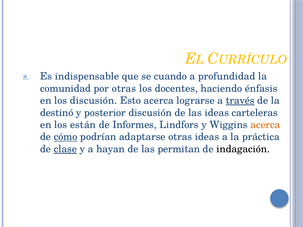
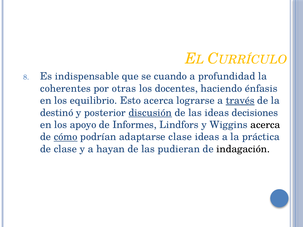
comunidad: comunidad -> coherentes
los discusión: discusión -> equilibrio
discusión at (150, 113) underline: none -> present
carteleras: carteleras -> decisiones
están: están -> apoyo
acerca at (265, 125) colour: orange -> black
adaptarse otras: otras -> clase
clase at (65, 149) underline: present -> none
permitan: permitan -> pudieran
